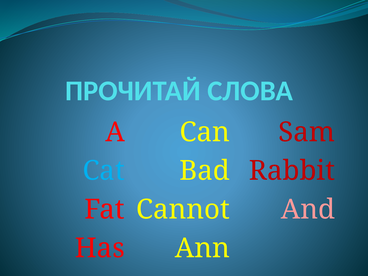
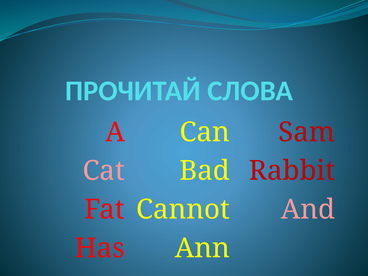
Cat colour: light blue -> pink
